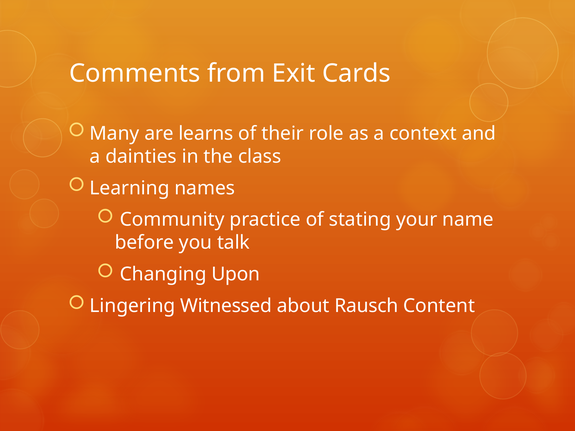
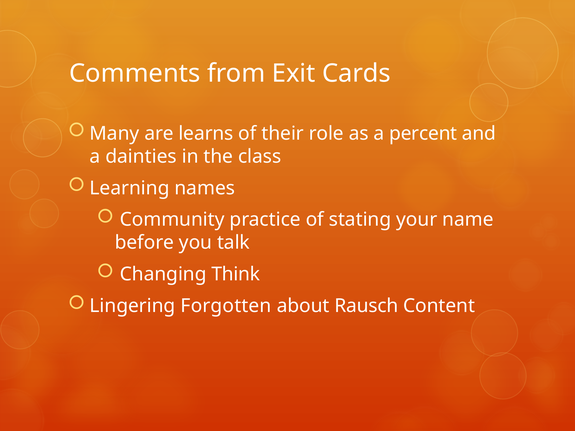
context: context -> percent
Upon: Upon -> Think
Witnessed: Witnessed -> Forgotten
